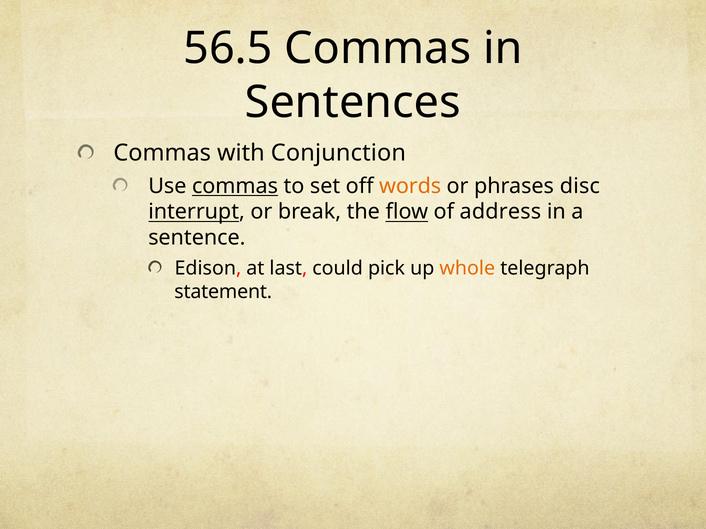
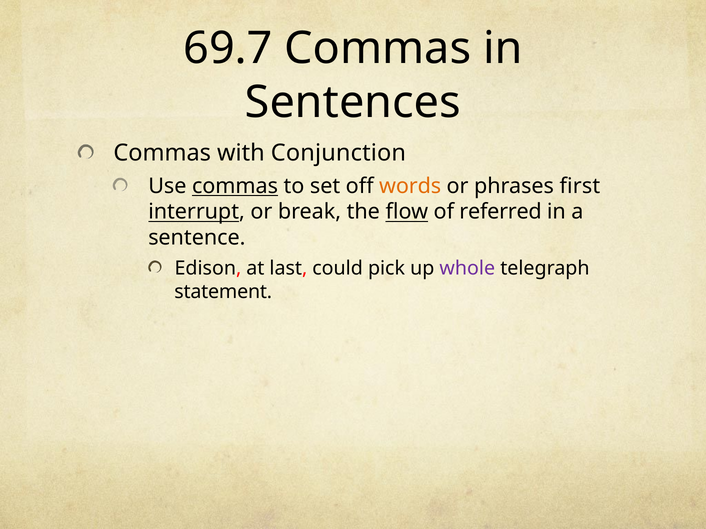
56.5: 56.5 -> 69.7
disc: disc -> first
address: address -> referred
whole colour: orange -> purple
